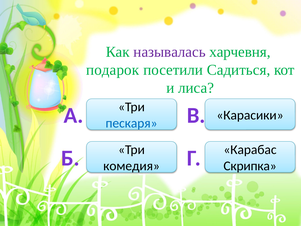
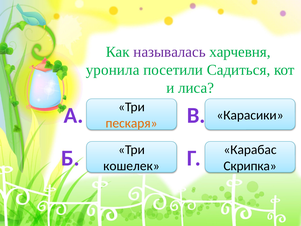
подарок: подарок -> уронила
пескаря colour: blue -> orange
комедия: комедия -> кошелек
